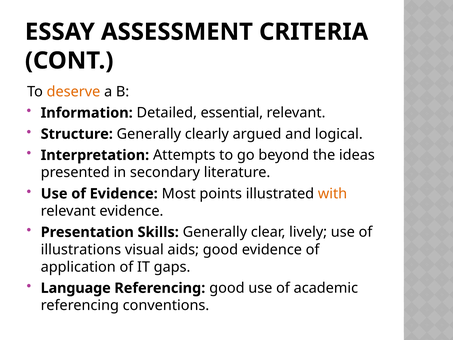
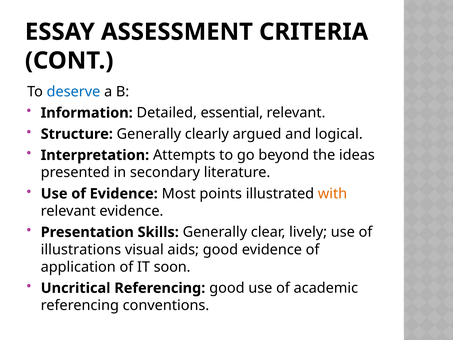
deserve colour: orange -> blue
gaps: gaps -> soon
Language: Language -> Uncritical
